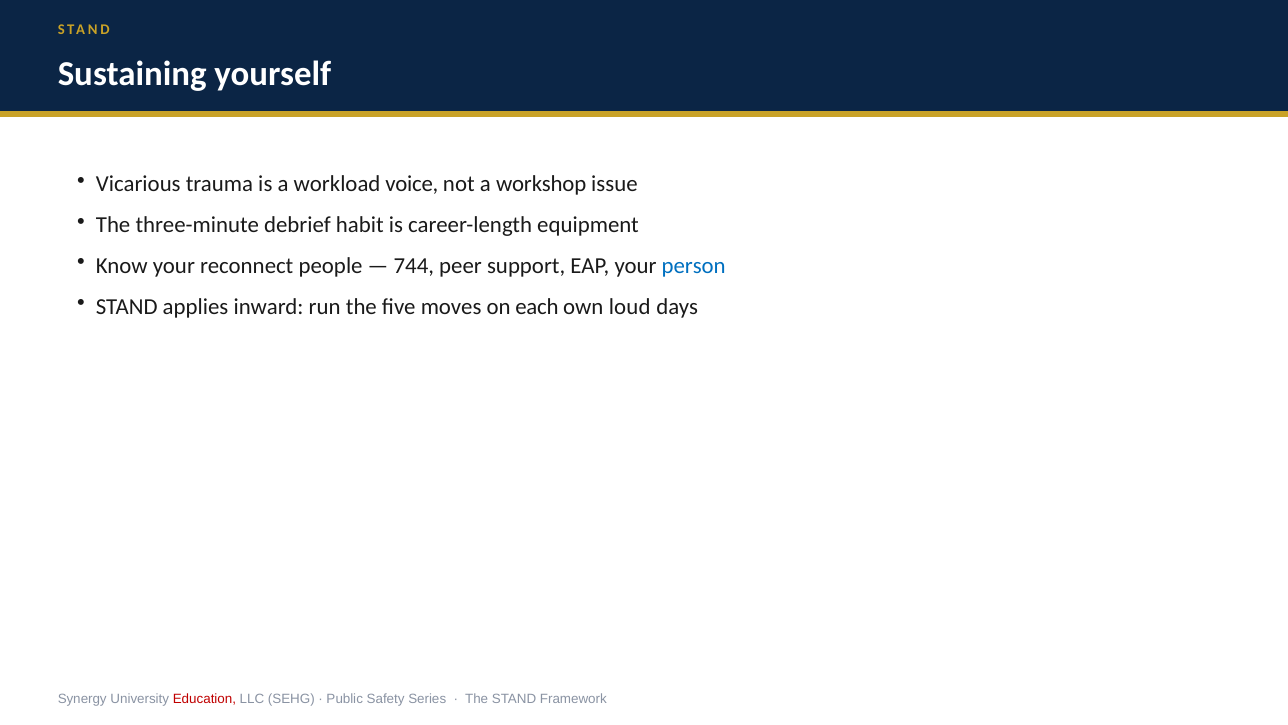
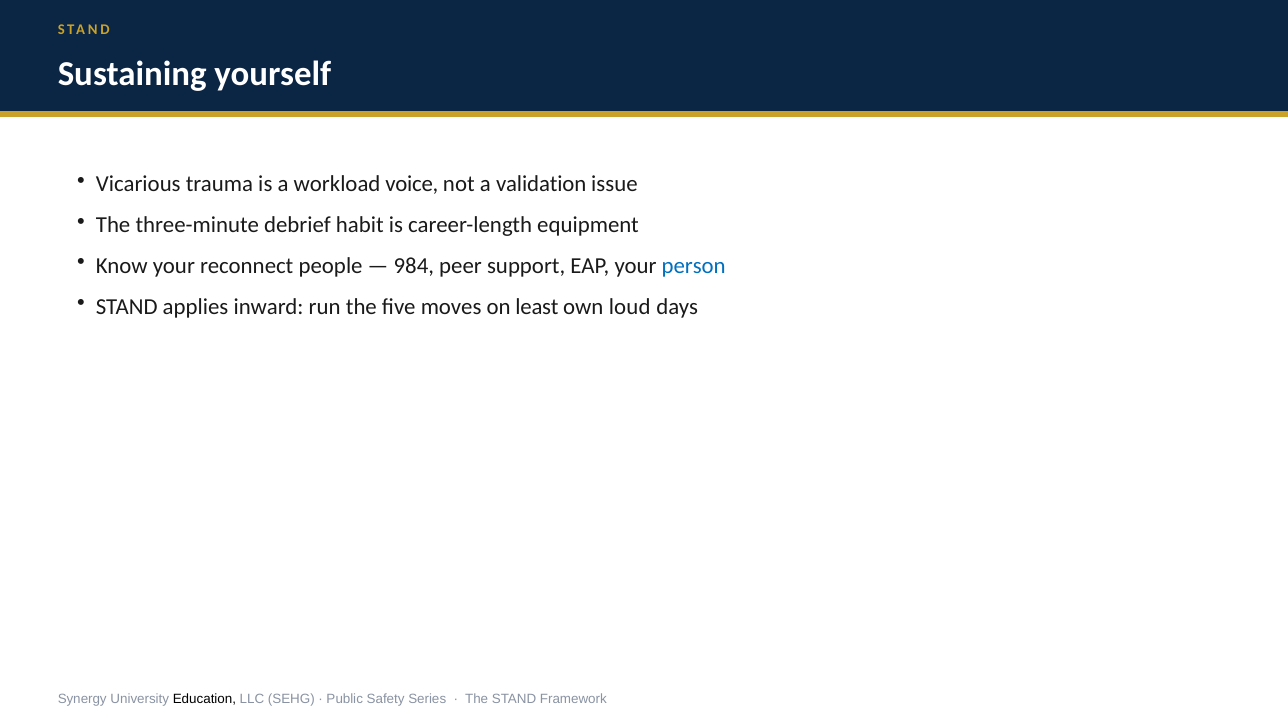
workshop: workshop -> validation
744: 744 -> 984
each: each -> least
Education colour: red -> black
